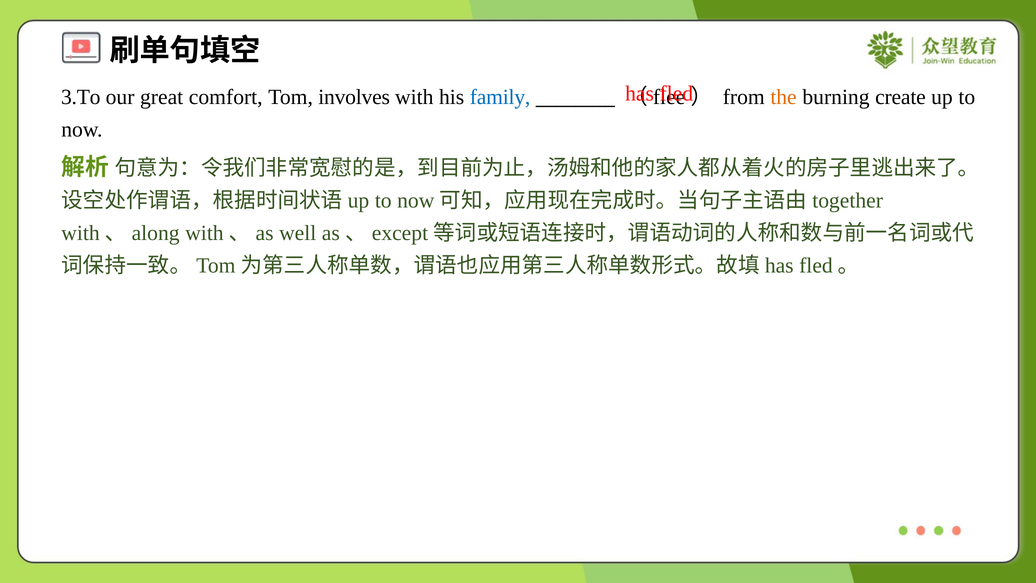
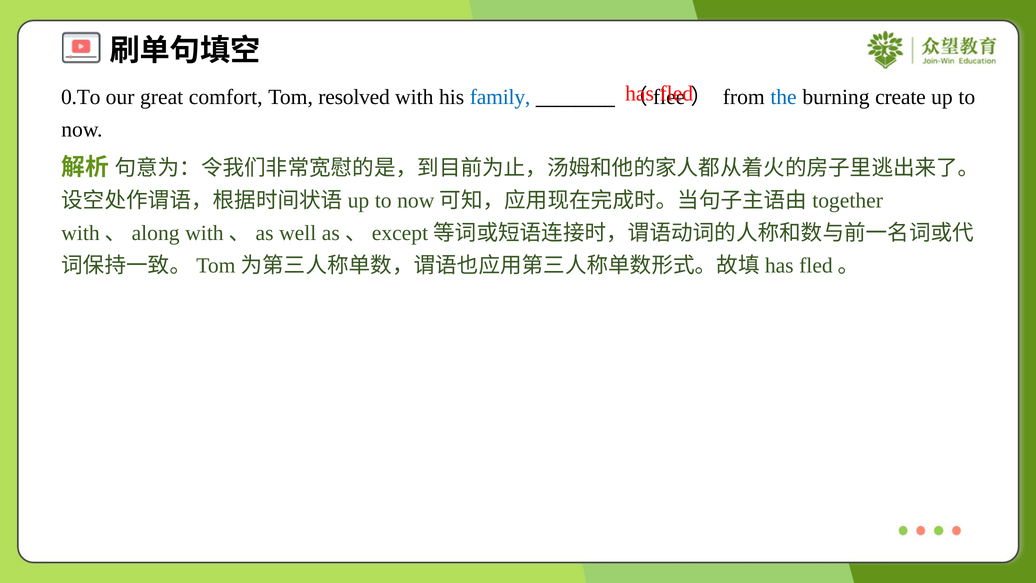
3.To: 3.To -> 0.To
involves: involves -> resolved
the colour: orange -> blue
